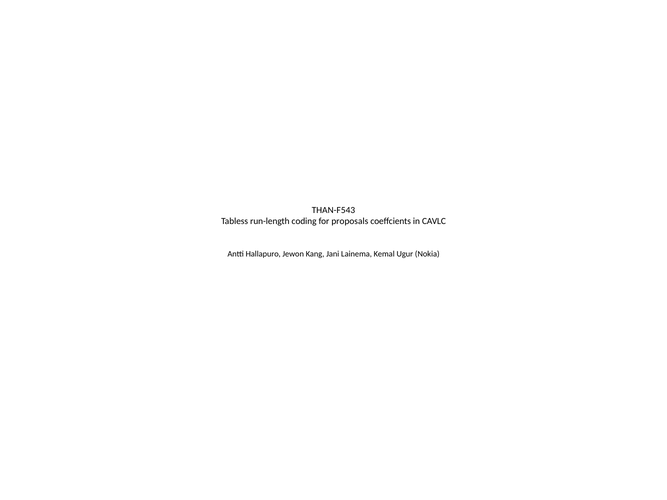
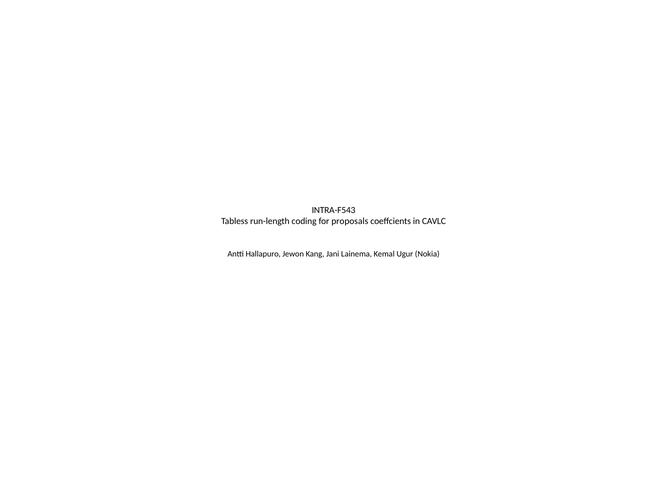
THAN-F543: THAN-F543 -> INTRA-F543
